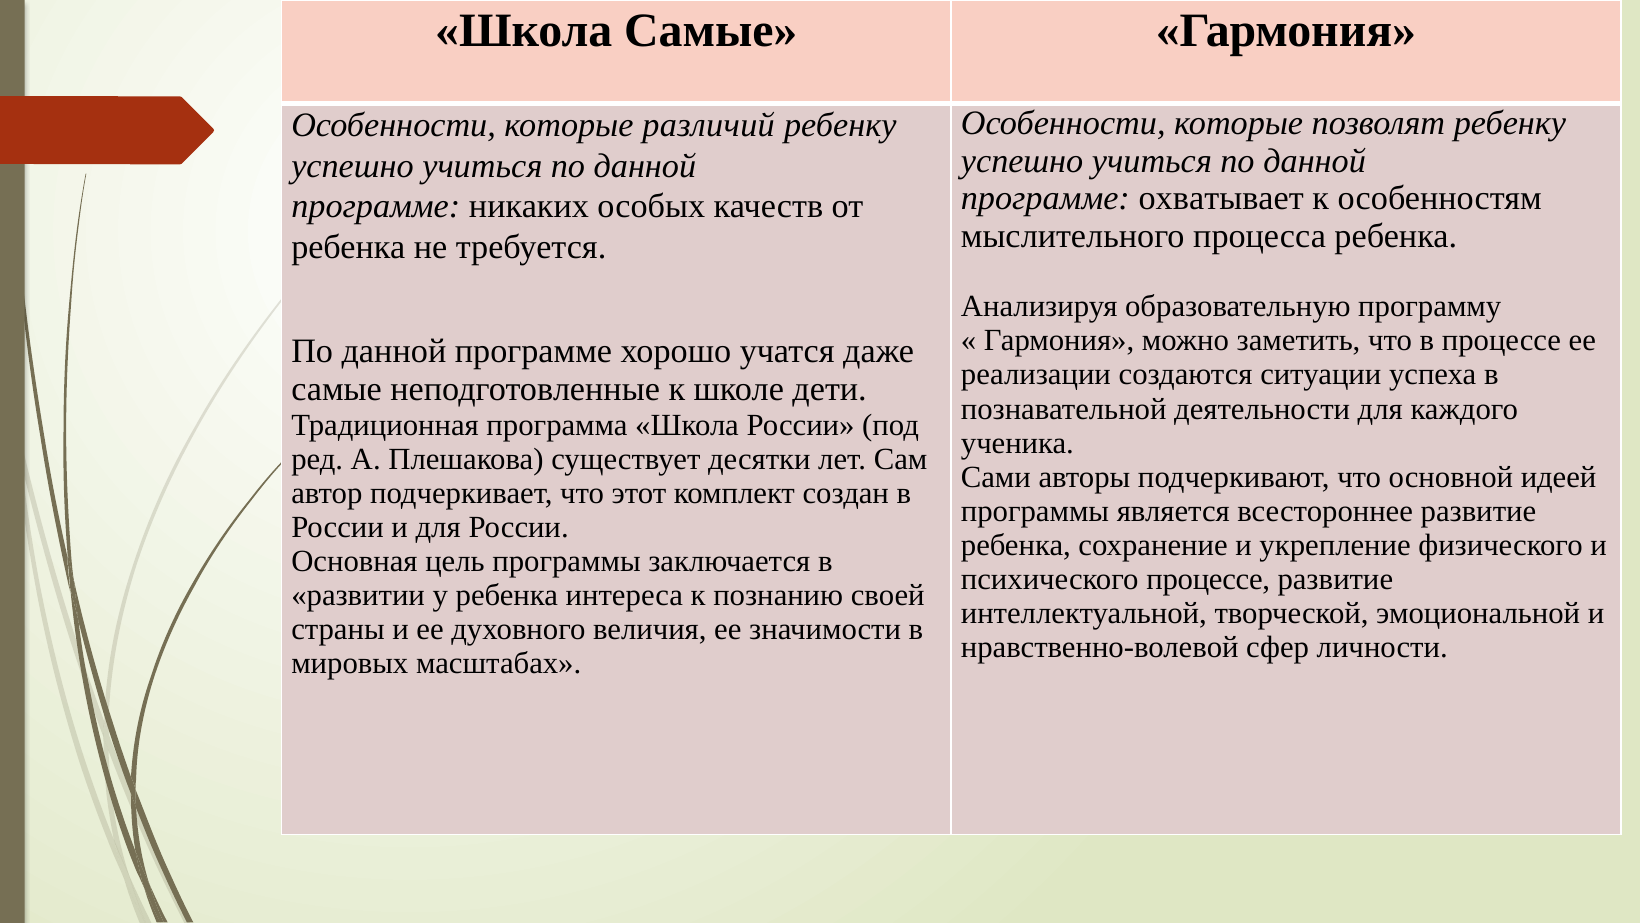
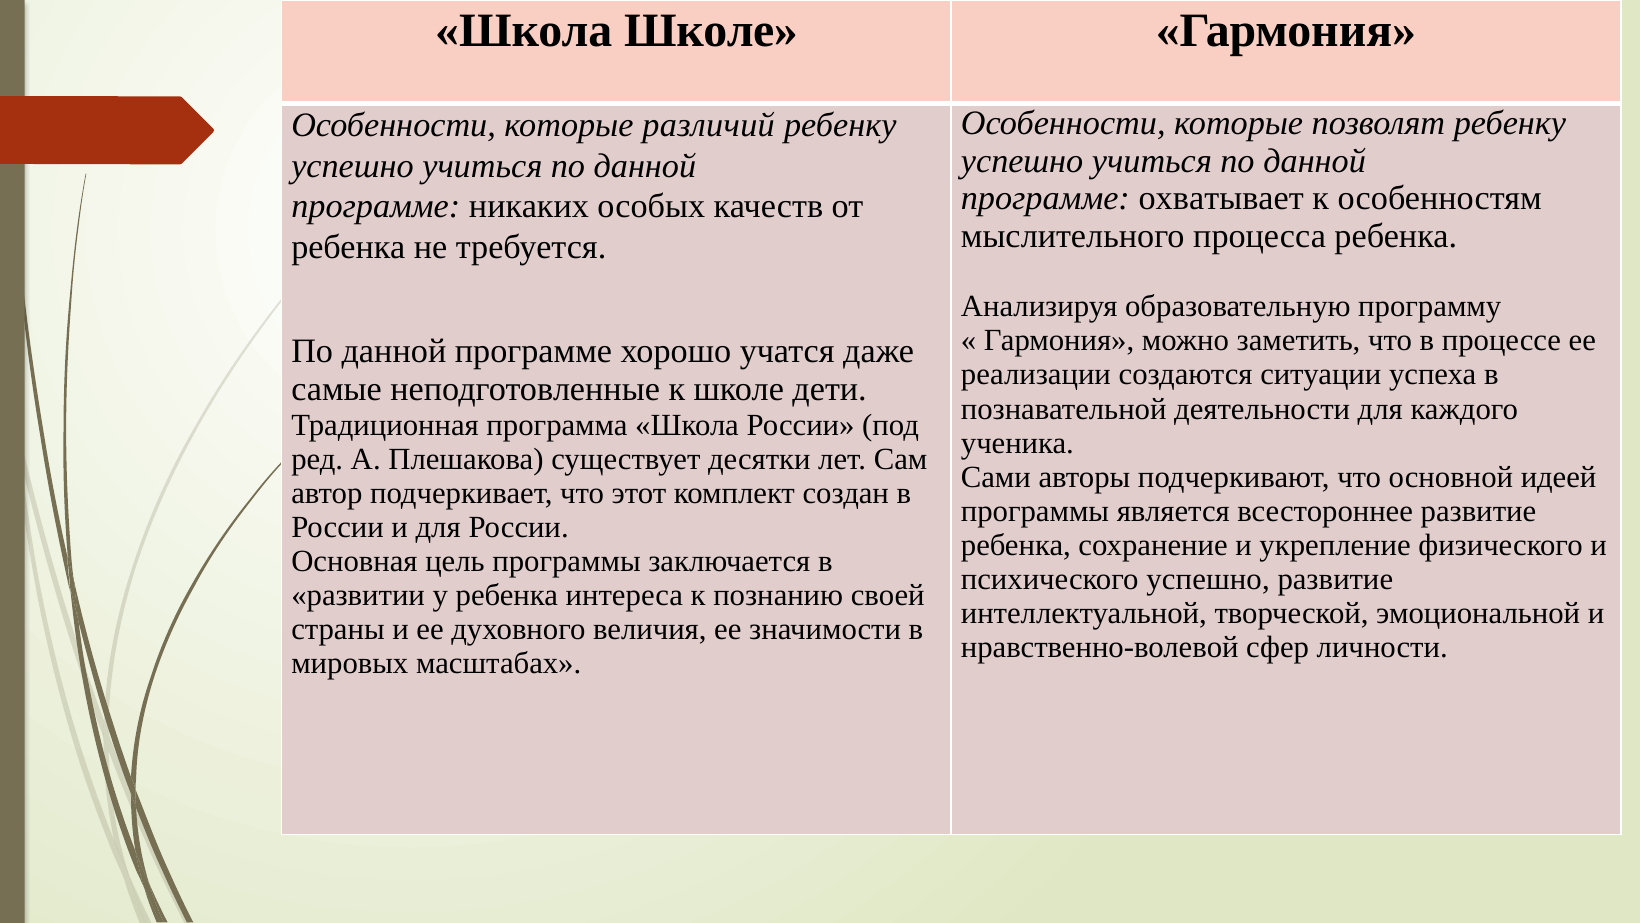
Школа Самые: Самые -> Школе
психического процессе: процессе -> успешно
